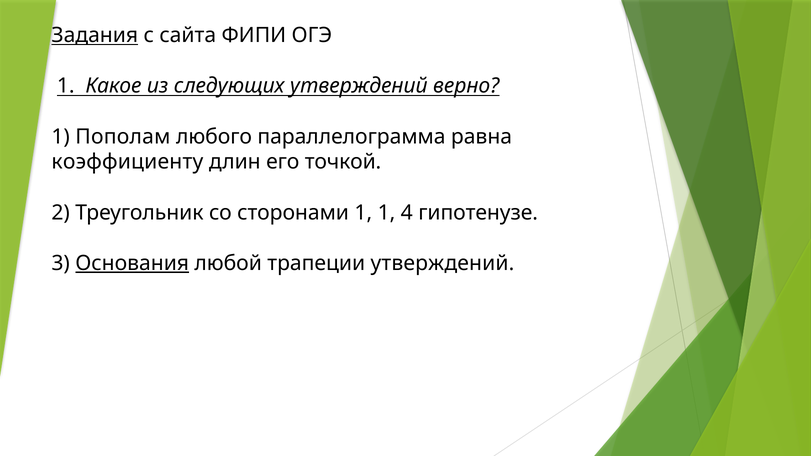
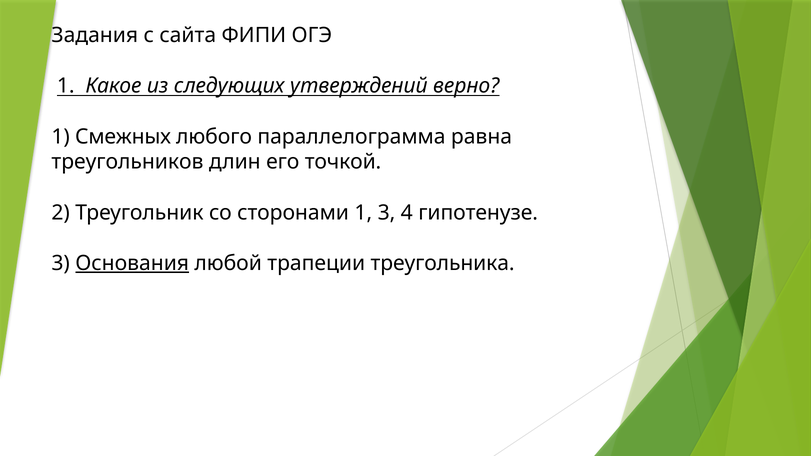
Задания underline: present -> none
Пополам: Пополам -> Смежных
коэффициенту: коэффициенту -> треугольников
1 1: 1 -> 3
трапеции утверждений: утверждений -> треугольника
